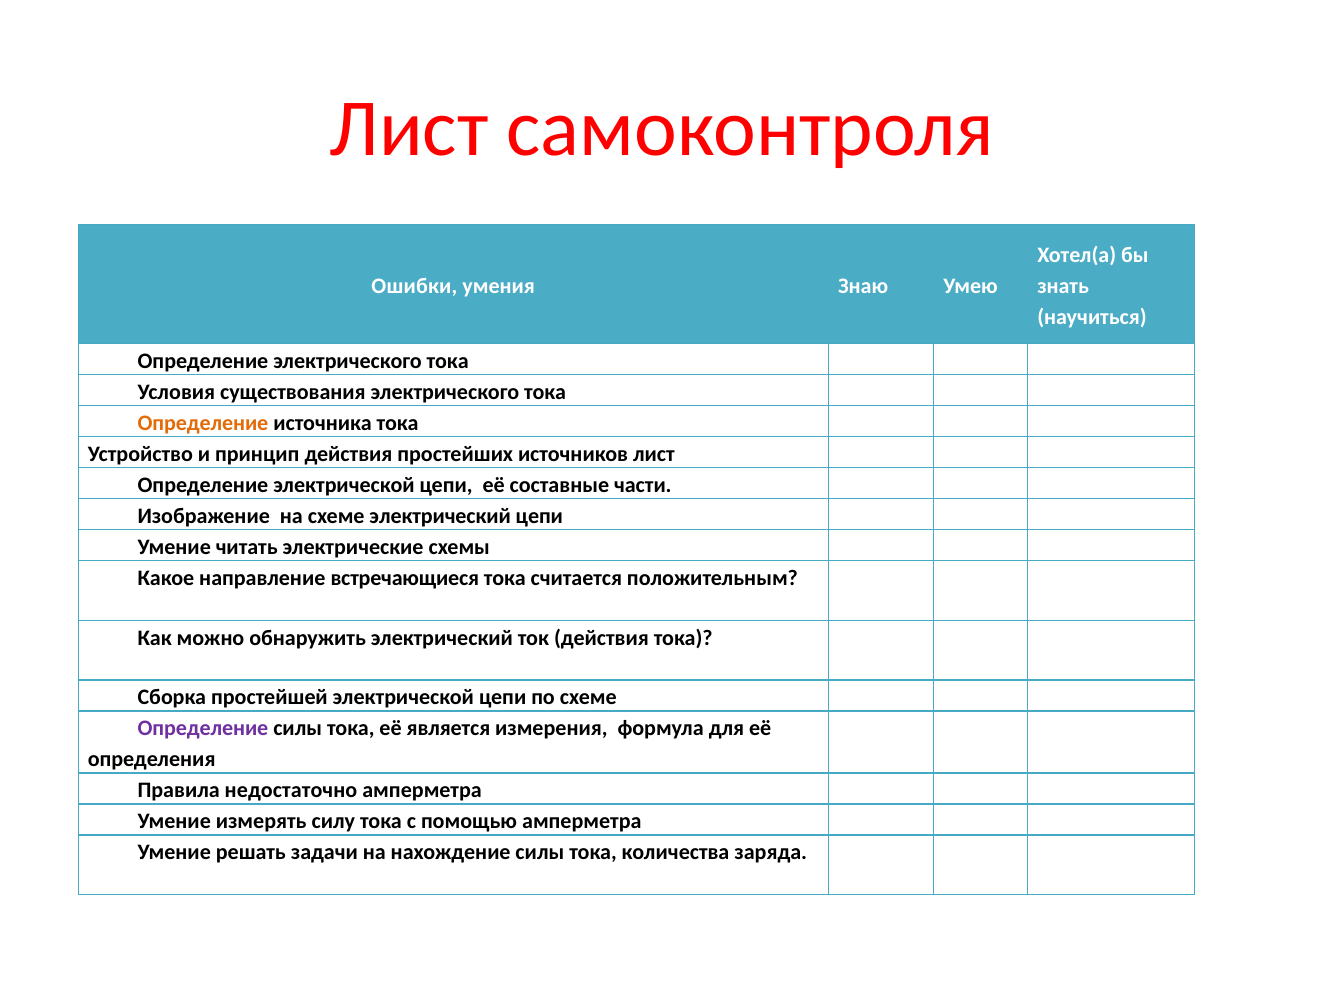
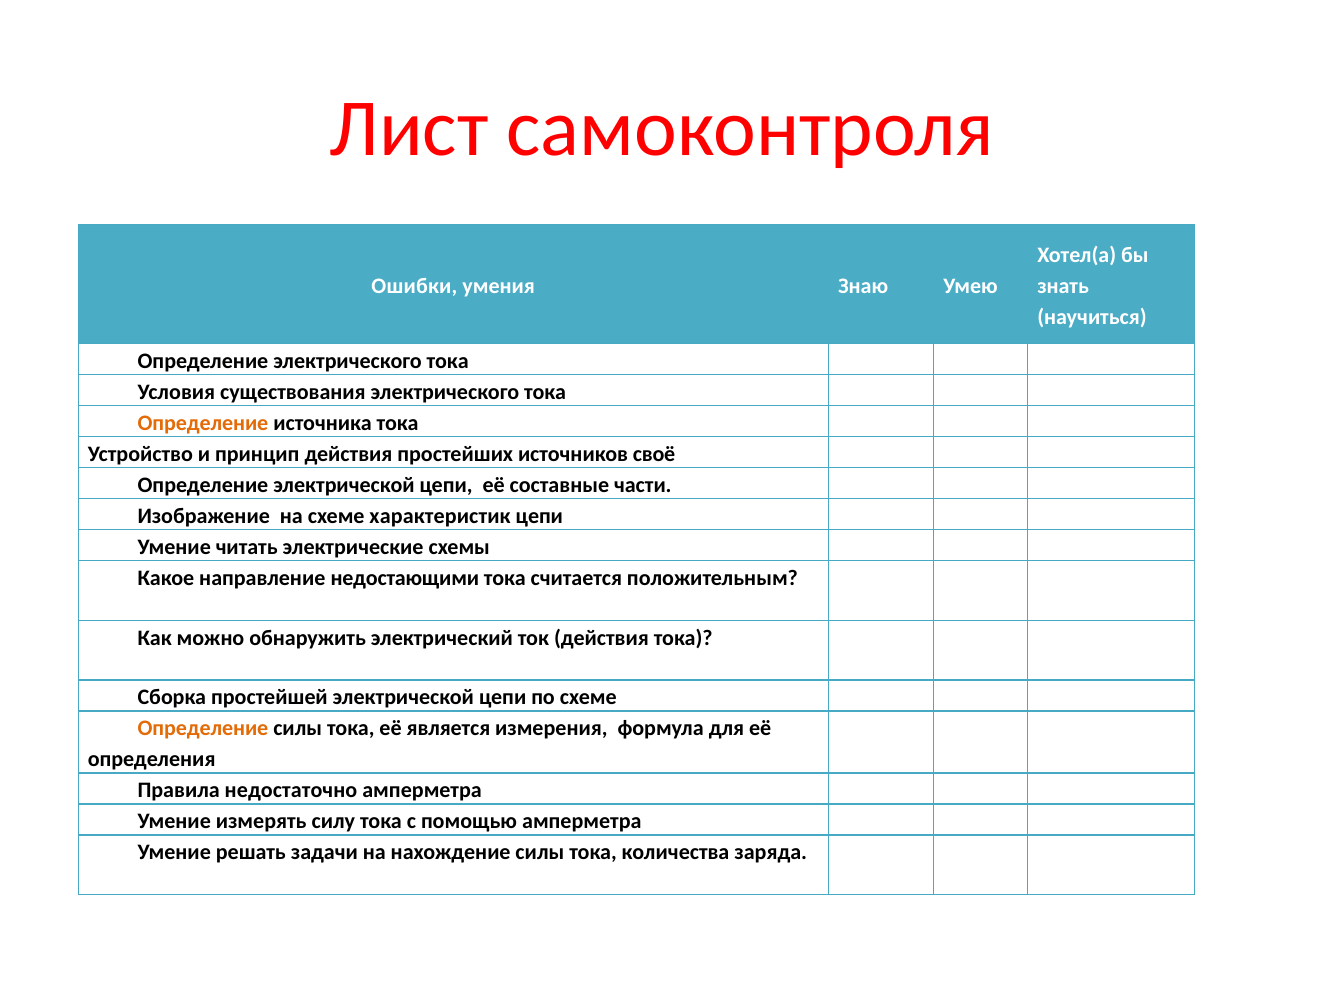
источников лист: лист -> своё
схеме электрический: электрический -> характеристик
встречающиеся: встречающиеся -> недостающими
Определение at (203, 729) colour: purple -> orange
